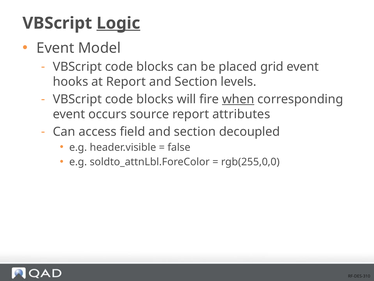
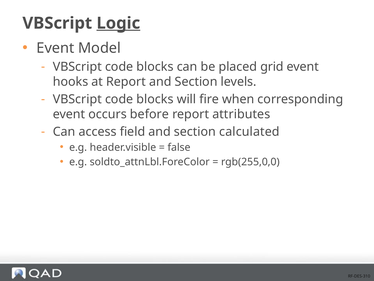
when underline: present -> none
source: source -> before
decoupled: decoupled -> calculated
